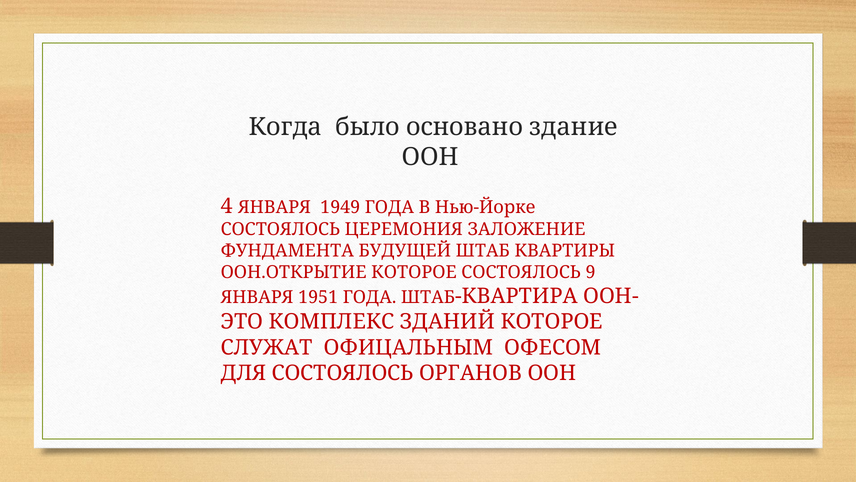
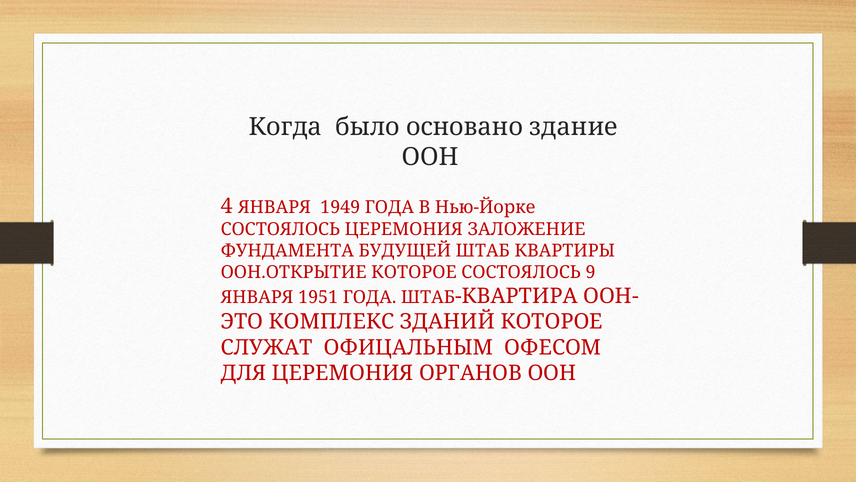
ДЛЯ СОСТОЯЛОСЬ: СОСТОЯЛОСЬ -> ЦЕРЕМОНИЯ
